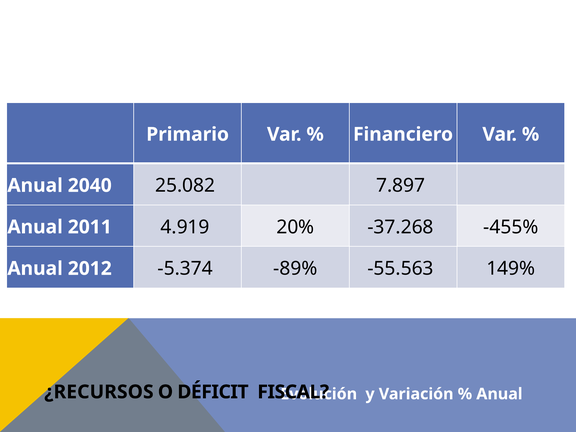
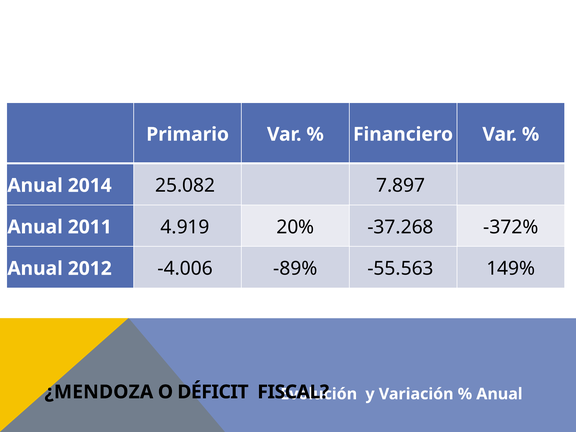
2040: 2040 -> 2014
-455%: -455% -> -372%
-5.374: -5.374 -> -4.006
¿RECURSOS: ¿RECURSOS -> ¿MENDOZA
